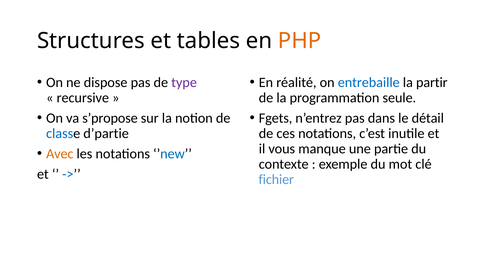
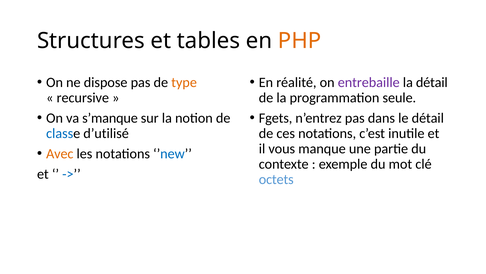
type colour: purple -> orange
entrebaille colour: blue -> purple
la partir: partir -> détail
s’propose: s’propose -> s’manque
d’partie: d’partie -> d’utilisé
fichier: fichier -> octets
